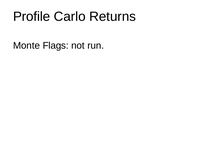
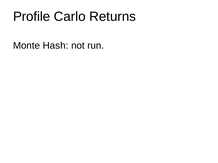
Flags: Flags -> Hash
